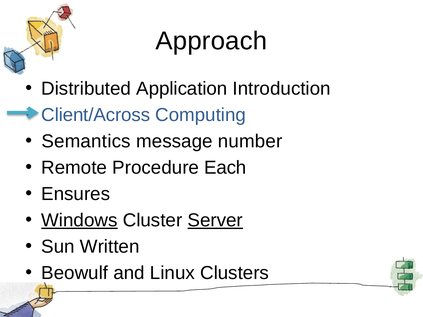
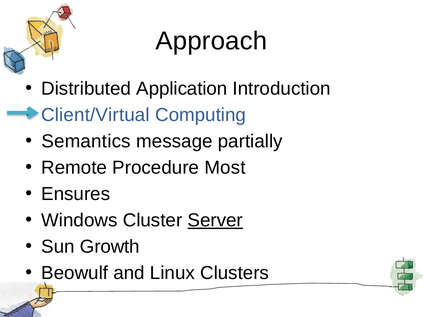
Client/Across: Client/Across -> Client/Virtual
number: number -> partially
Each: Each -> Most
Windows underline: present -> none
Written: Written -> Growth
